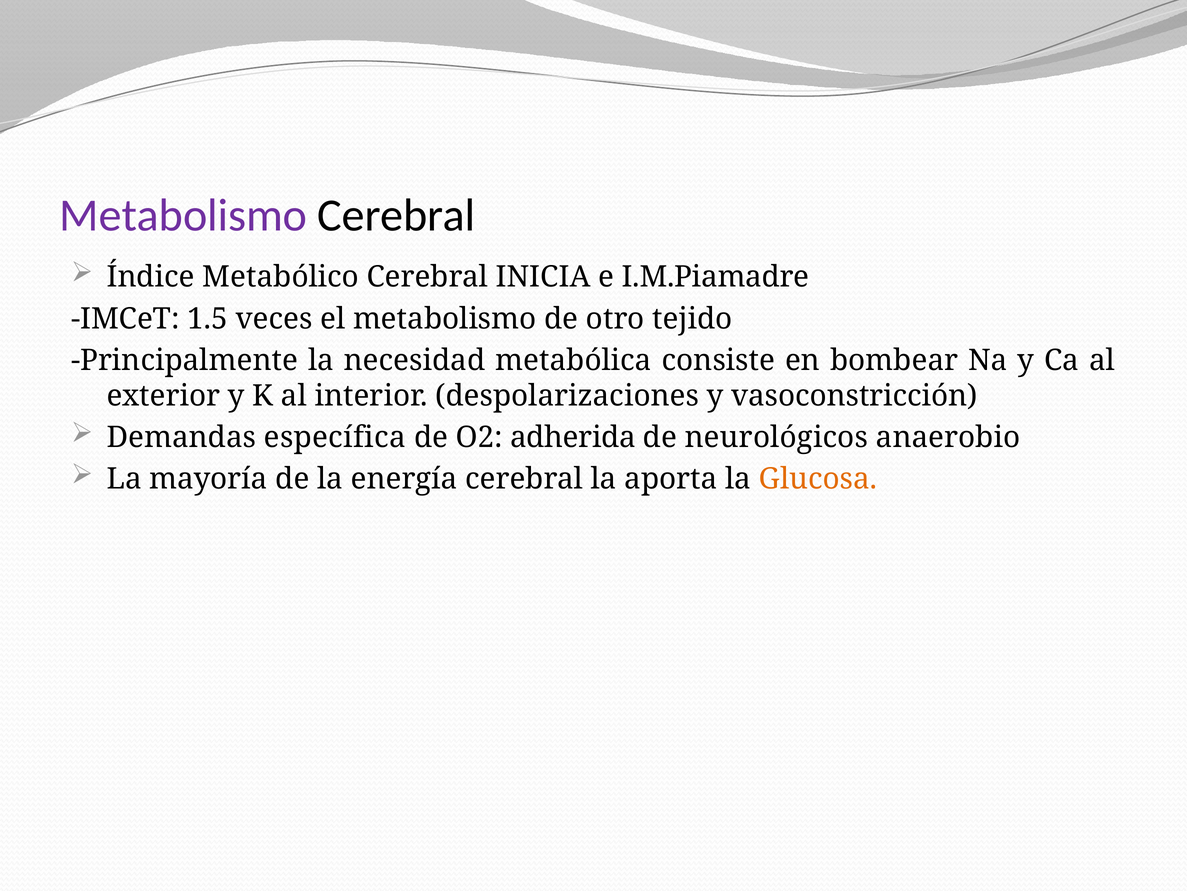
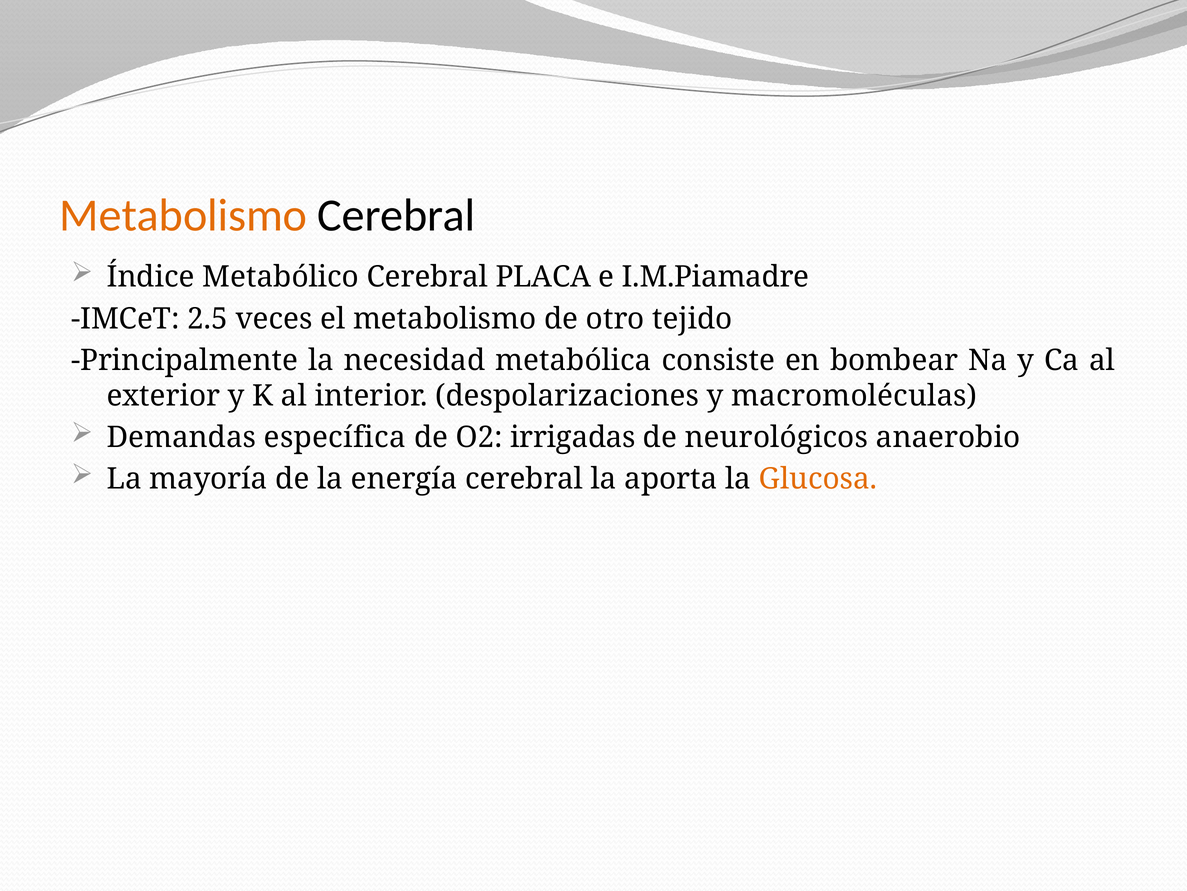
Metabolismo at (183, 215) colour: purple -> orange
INICIA: INICIA -> PLACA
1.5: 1.5 -> 2.5
vasoconstricción: vasoconstricción -> macromoléculas
adherida: adherida -> irrigadas
